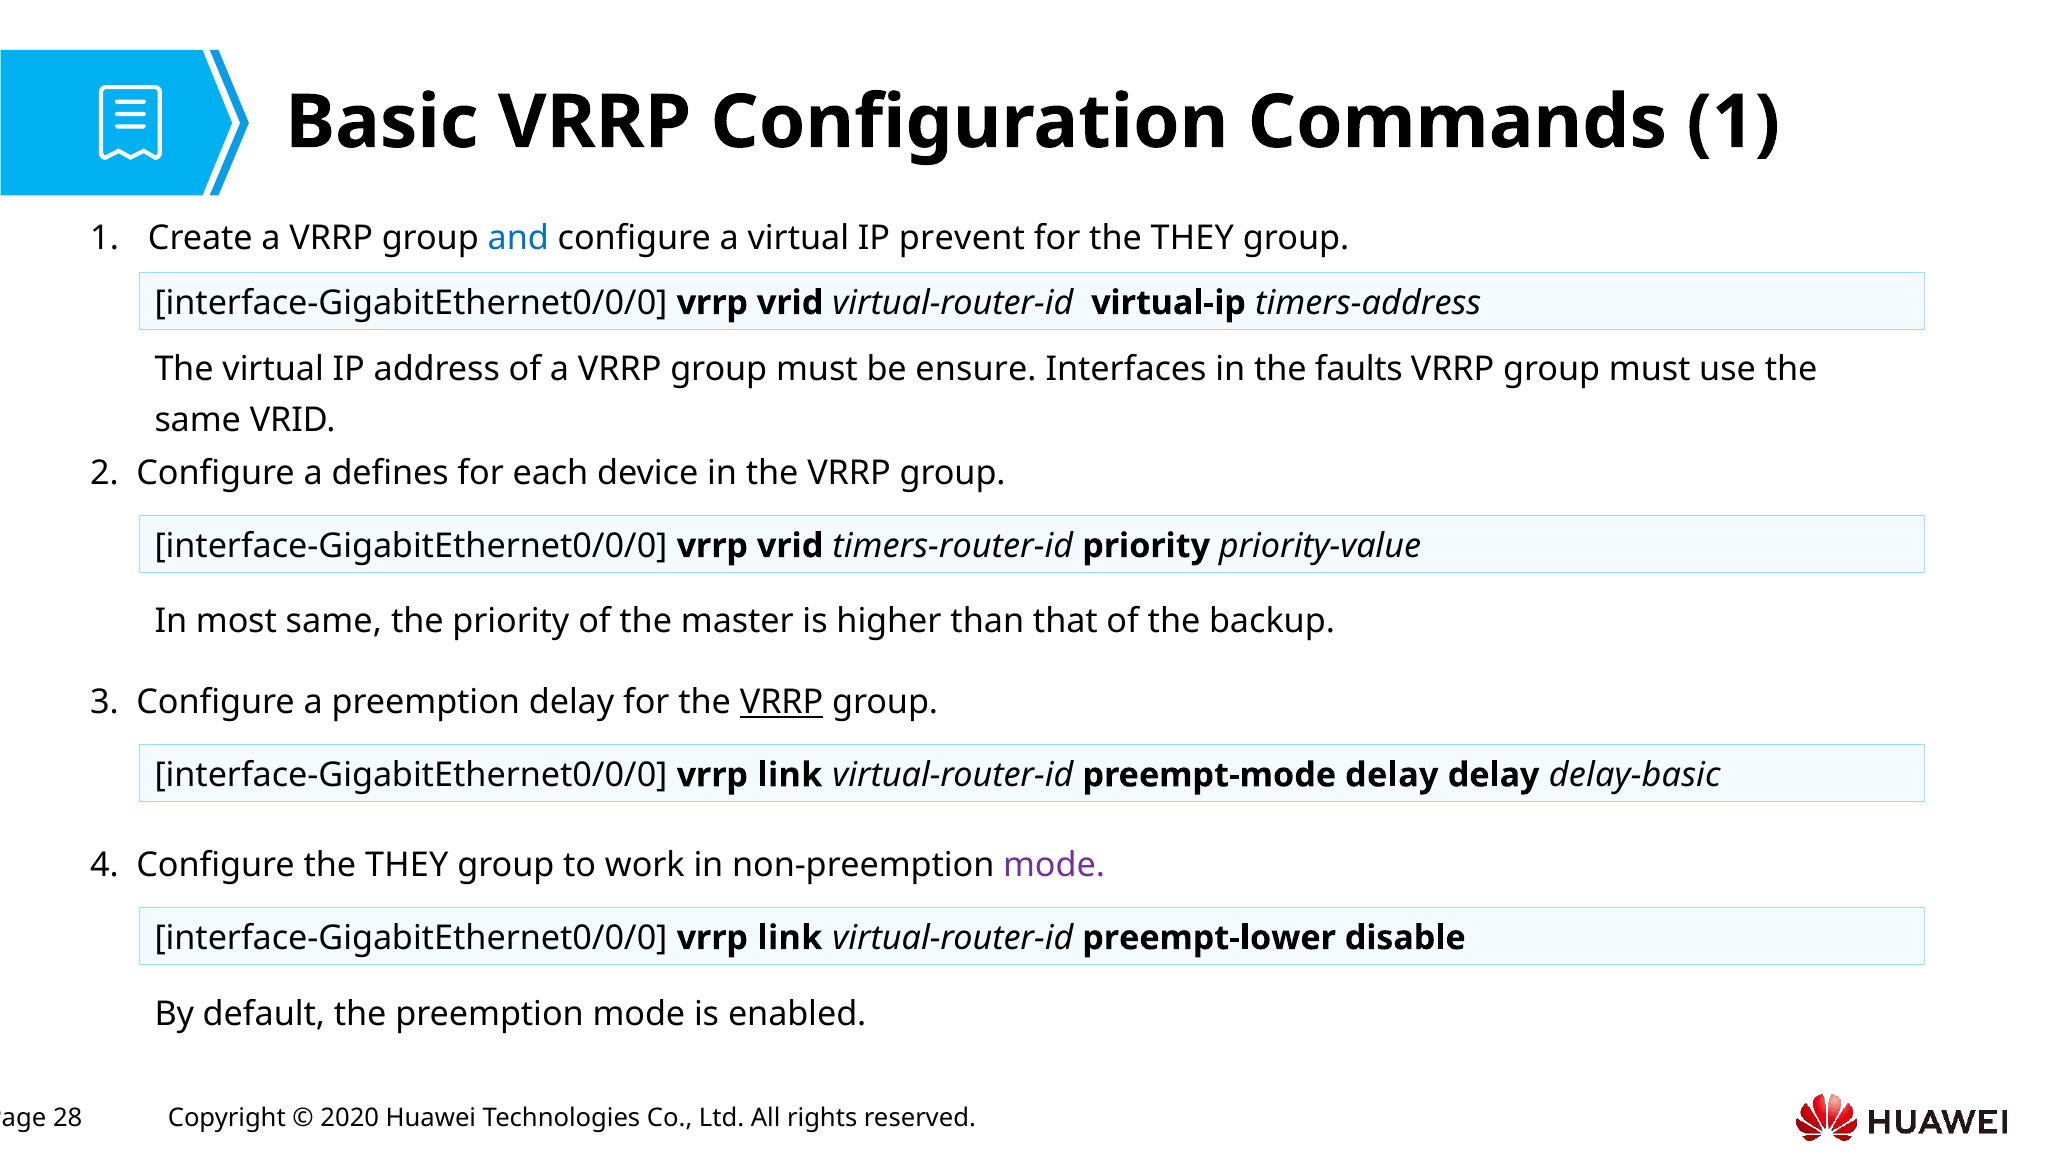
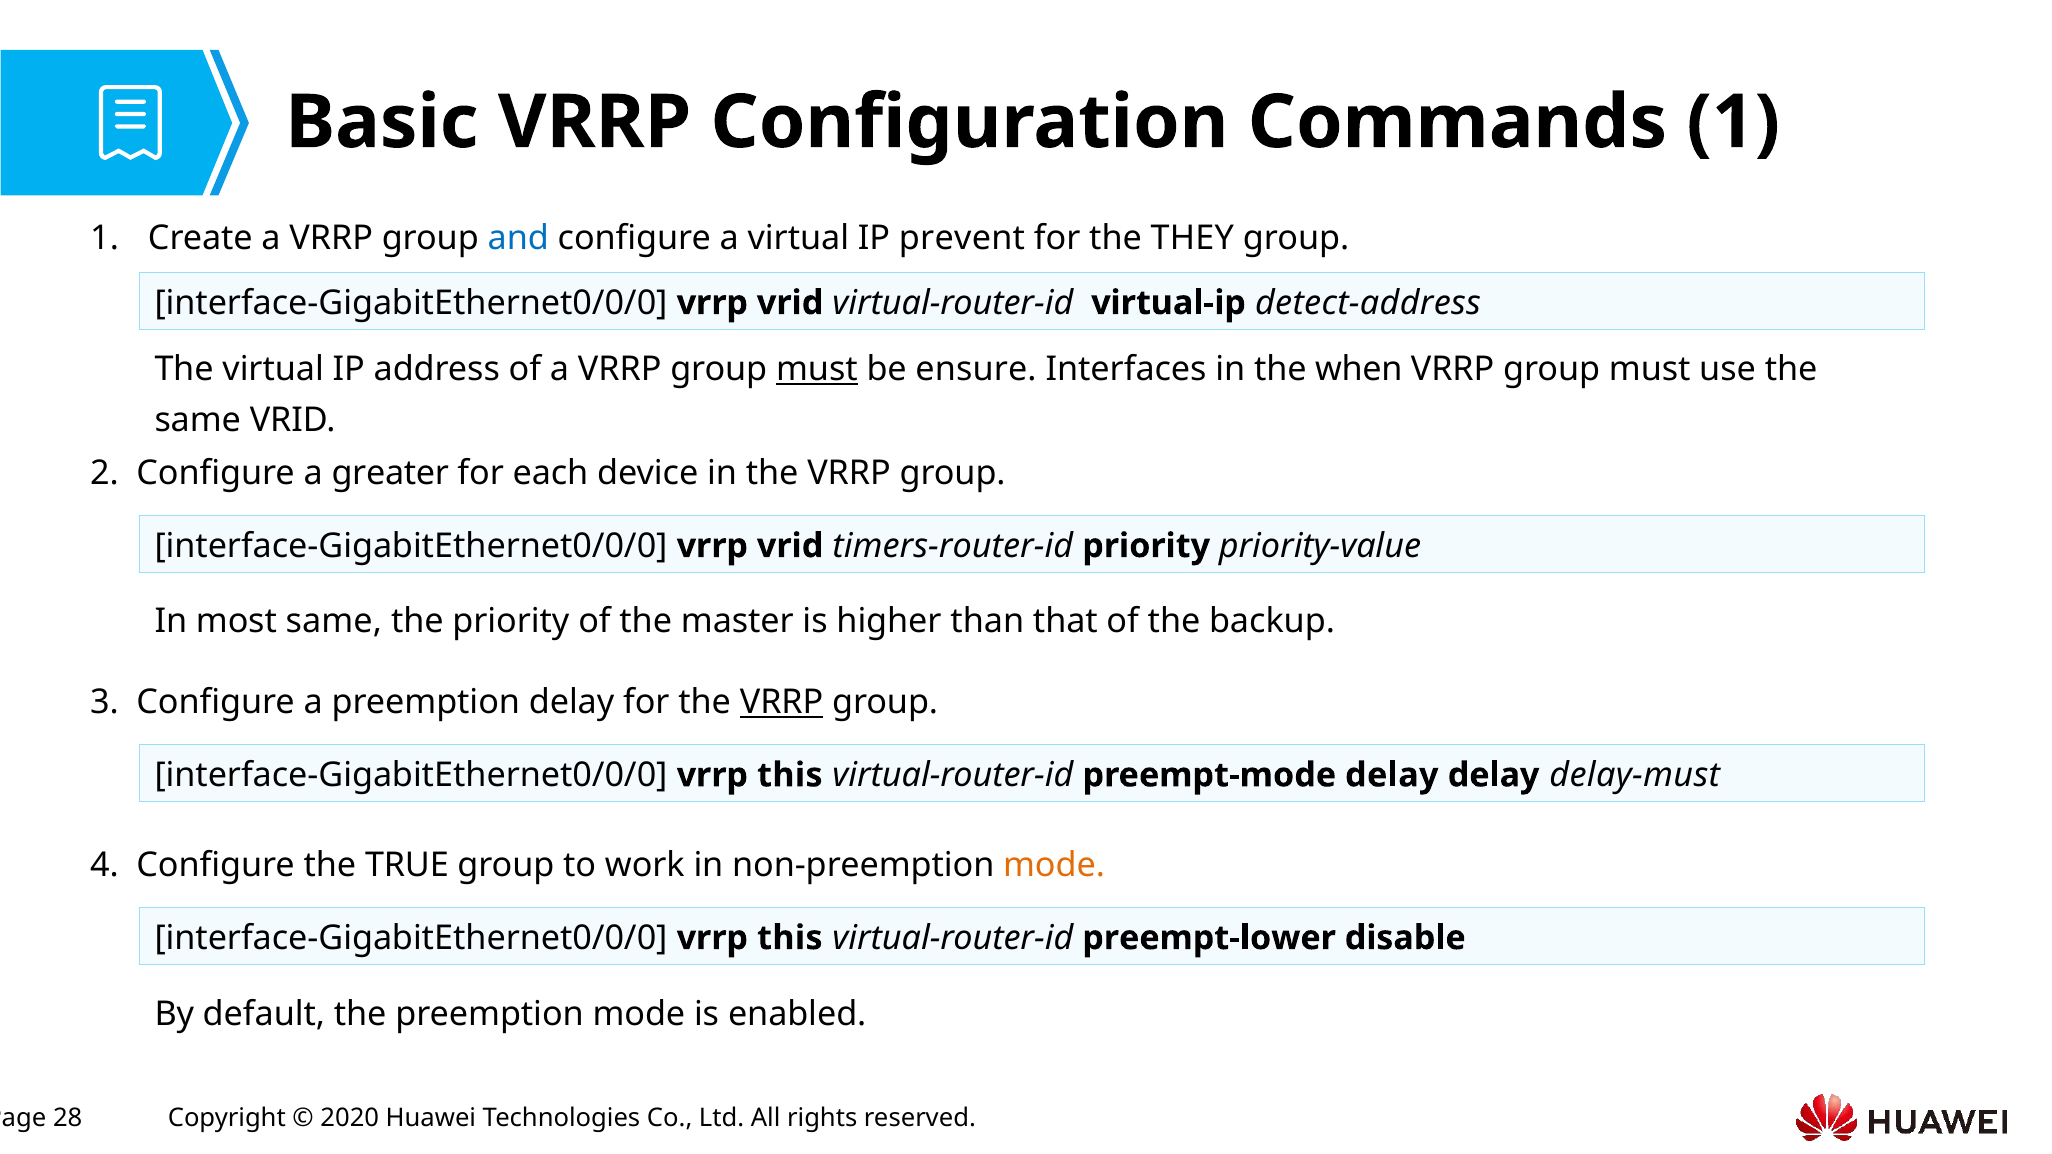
timers-address: timers-address -> detect-address
must at (817, 369) underline: none -> present
faults: faults -> when
defines: defines -> greater
link at (790, 775): link -> this
delay-basic: delay-basic -> delay-must
Configure the THEY: THEY -> TRUE
mode at (1054, 865) colour: purple -> orange
link at (790, 938): link -> this
